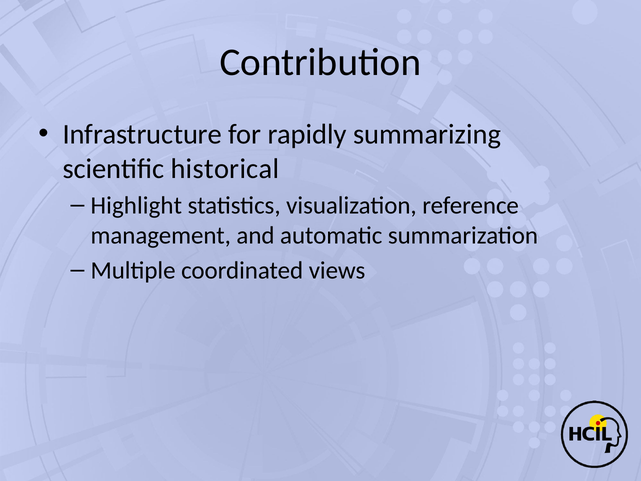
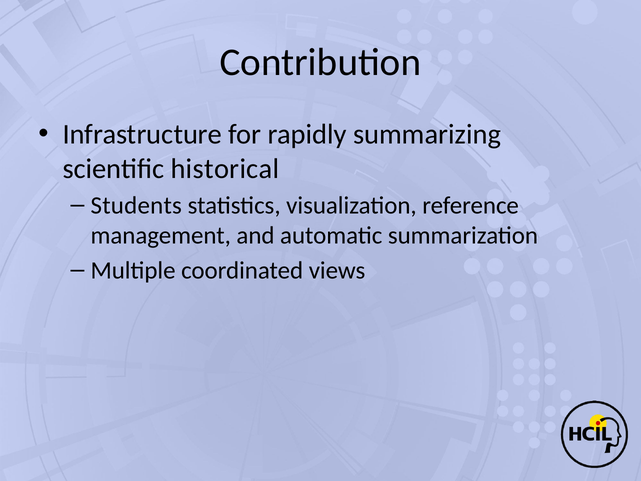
Highlight: Highlight -> Students
